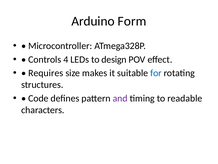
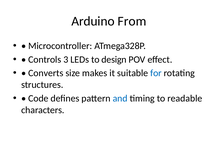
Form: Form -> From
4: 4 -> 3
Requires: Requires -> Converts
and colour: purple -> blue
